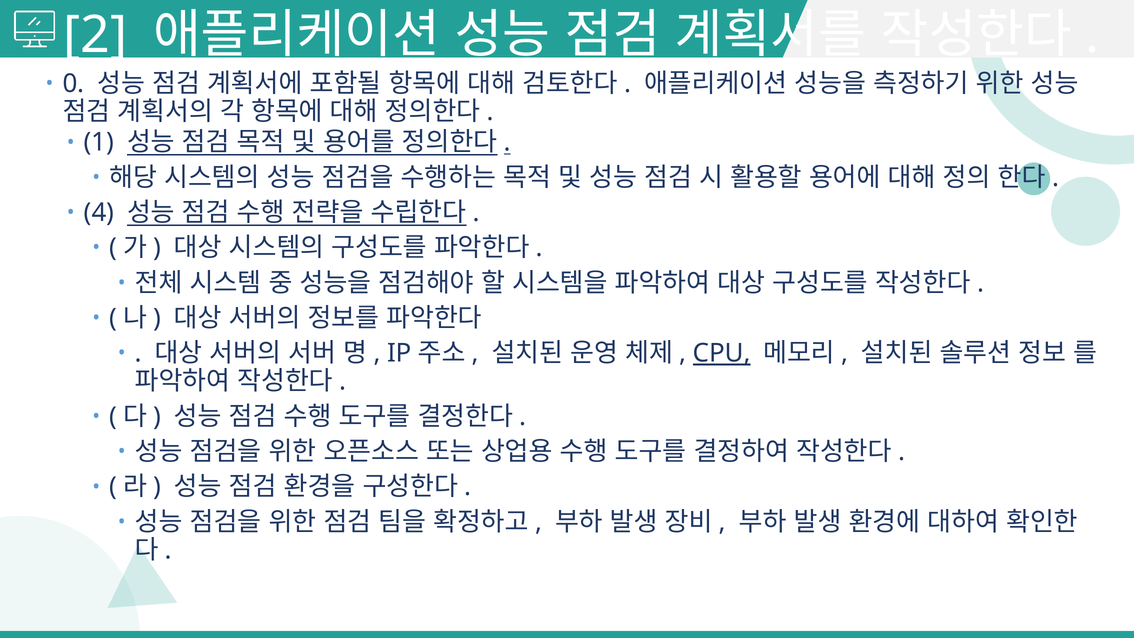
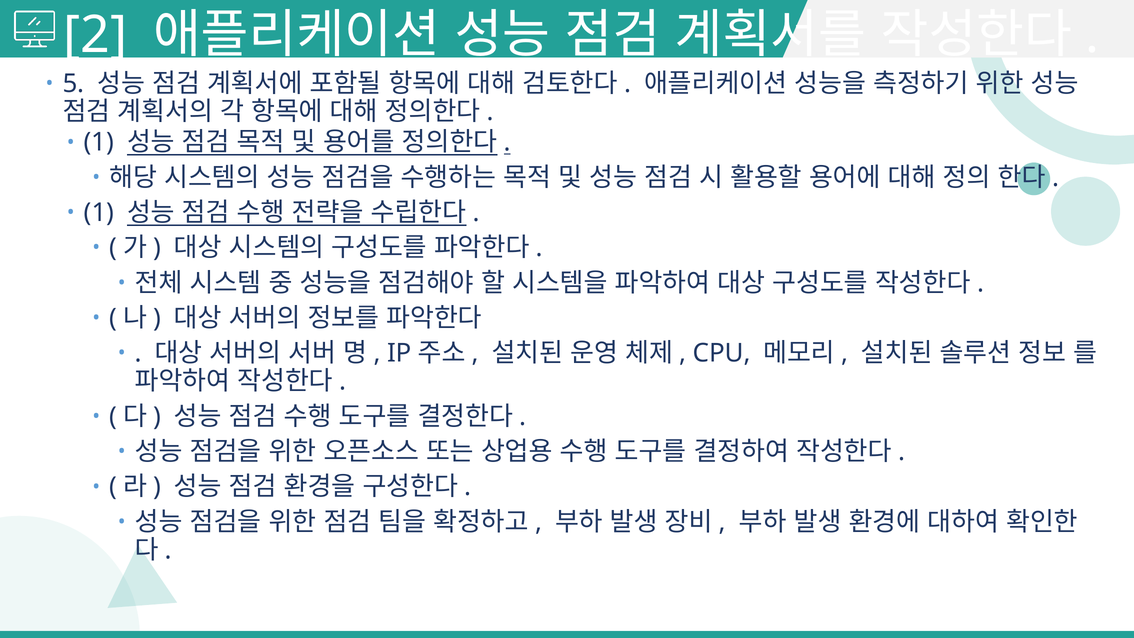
0: 0 -> 5
4 at (99, 213): 4 -> 1
CPU underline: present -> none
